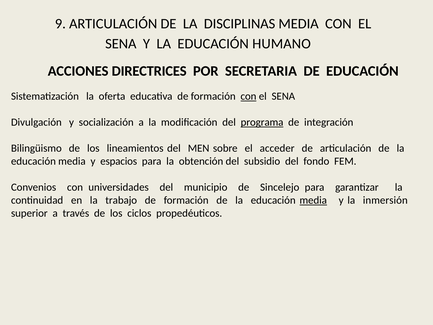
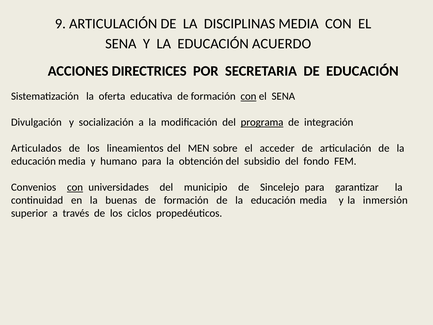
HUMANO: HUMANO -> ACUERDO
Bilingüismo: Bilingüismo -> Articulados
espacios: espacios -> humano
con at (75, 187) underline: none -> present
trabajo: trabajo -> buenas
media at (313, 200) underline: present -> none
